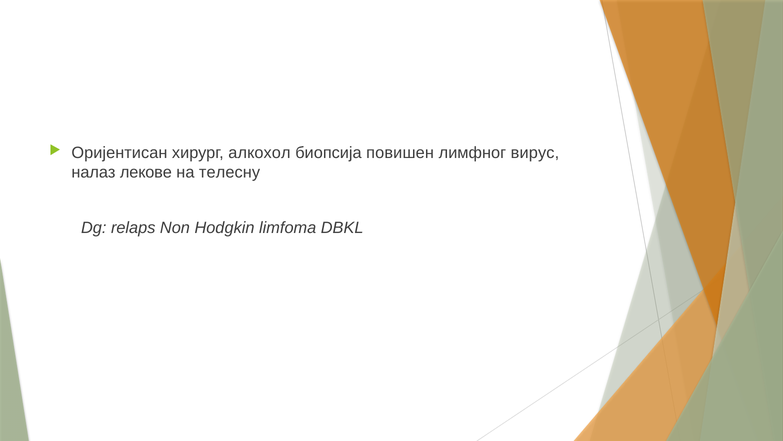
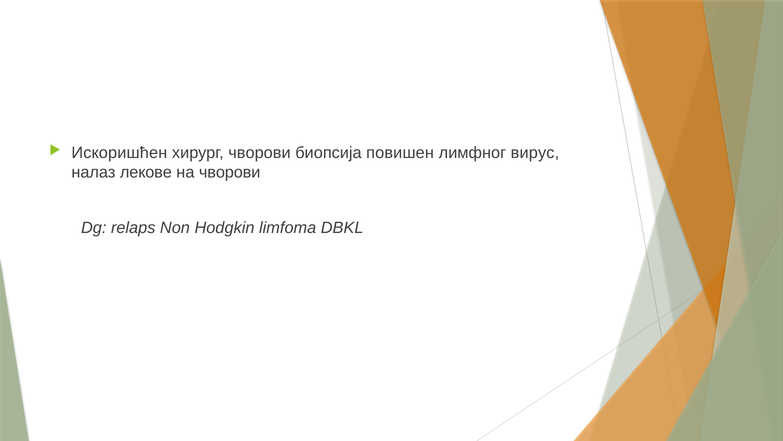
Оријентисан: Оријентисан -> Искоришћен
хирург алкохол: алкохол -> чворови
на телесну: телесну -> чворови
